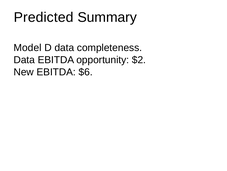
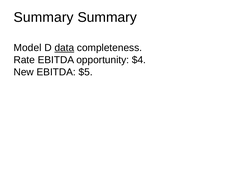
Predicted at (44, 17): Predicted -> Summary
data at (64, 48) underline: none -> present
Data at (24, 60): Data -> Rate
$2: $2 -> $4
$6: $6 -> $5
